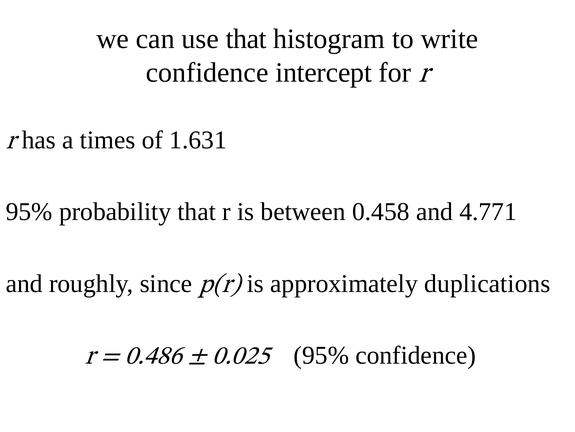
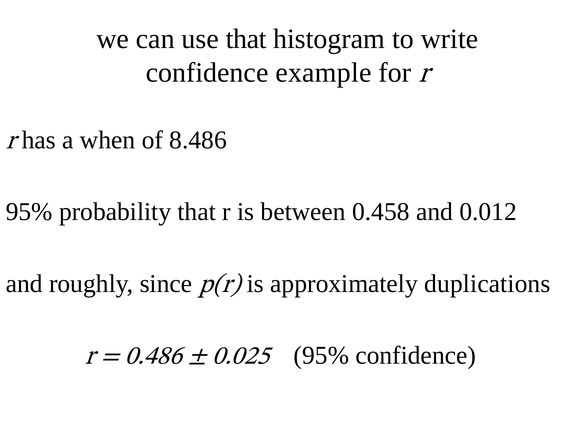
intercept: intercept -> example
times: times -> when
1.631: 1.631 -> 8.486
4.771: 4.771 -> 0.012
